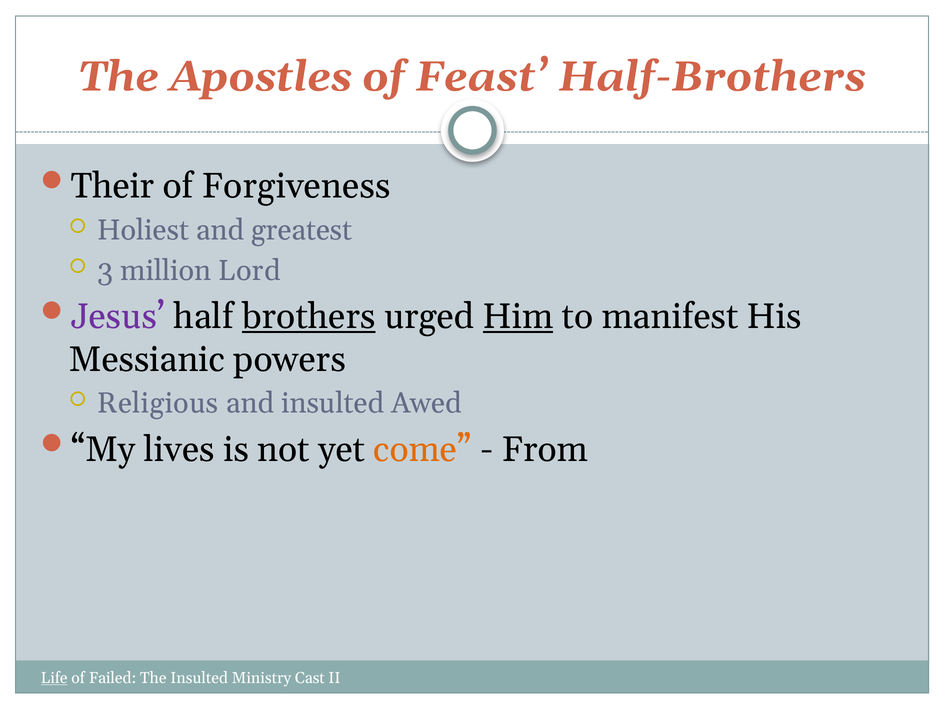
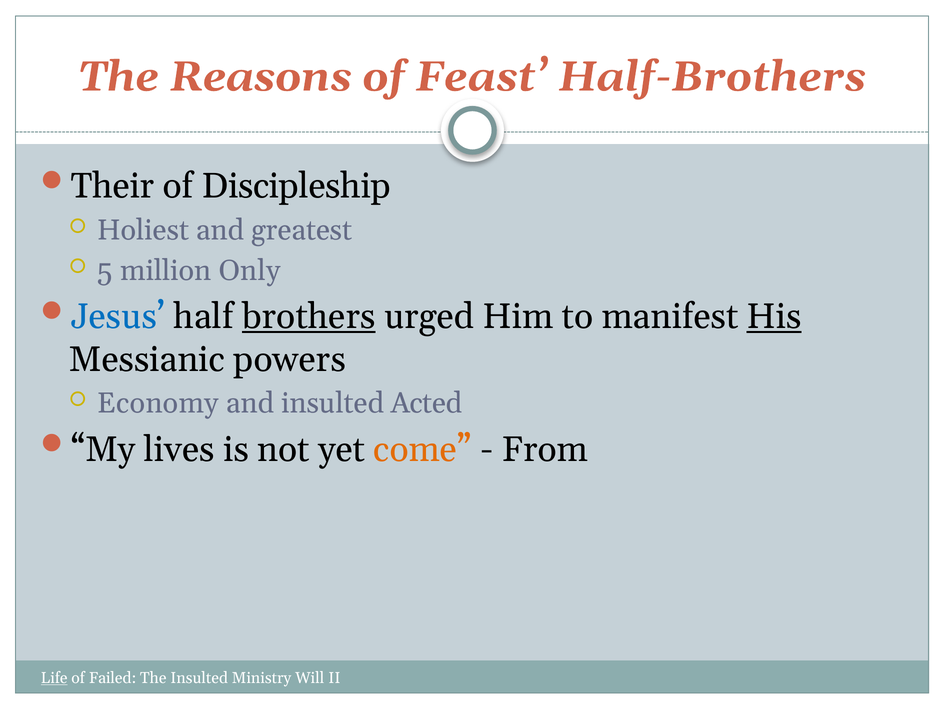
Apostles: Apostles -> Reasons
Forgiveness: Forgiveness -> Discipleship
3: 3 -> 5
Lord: Lord -> Only
Jesus colour: purple -> blue
Him underline: present -> none
His underline: none -> present
Religious: Religious -> Economy
Awed: Awed -> Acted
Cast: Cast -> Will
